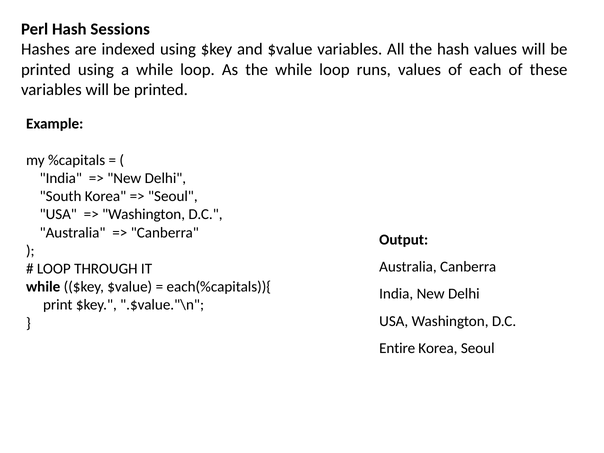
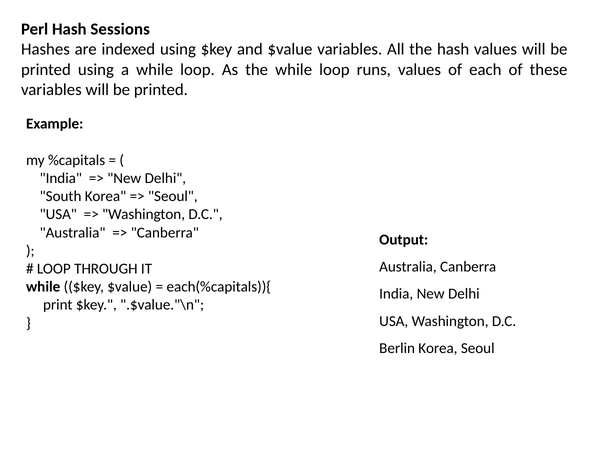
Entire: Entire -> Berlin
